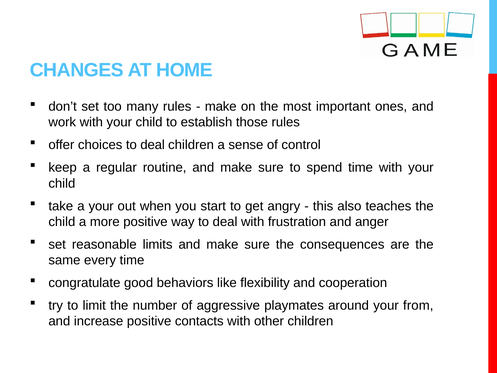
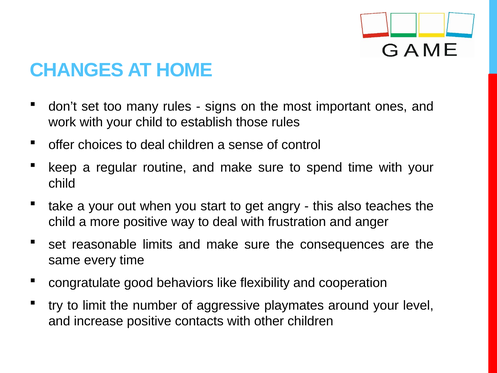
make at (221, 107): make -> signs
from: from -> level
